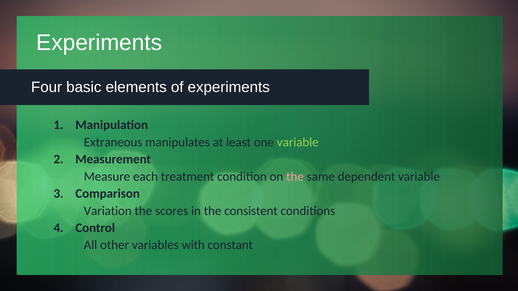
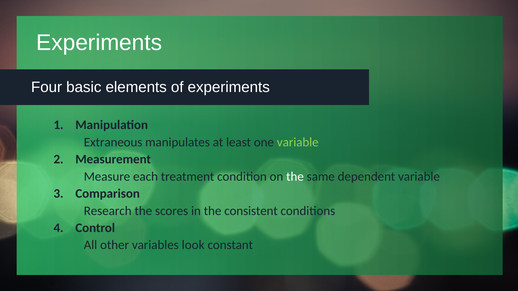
the at (295, 177) colour: pink -> white
Variation: Variation -> Research
with: with -> look
